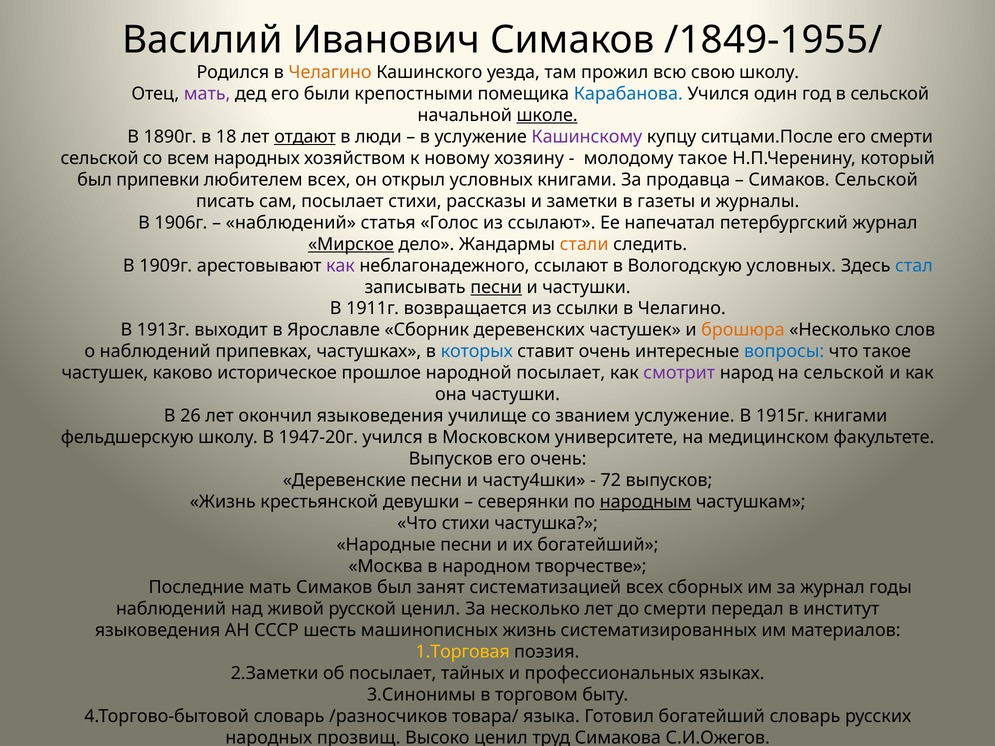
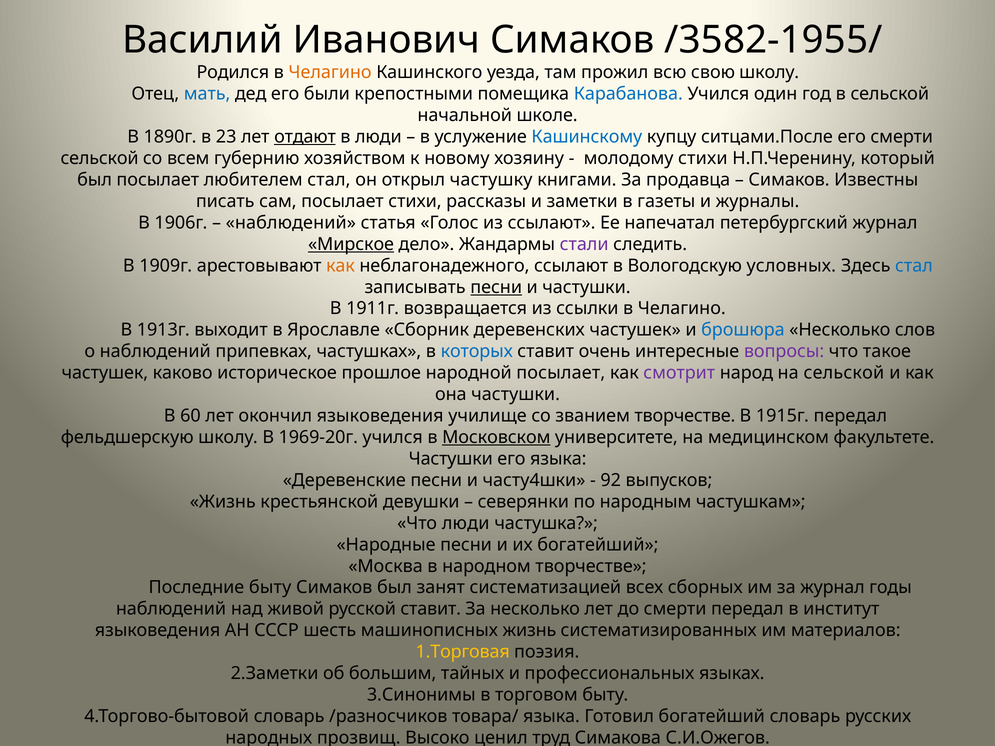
/1849-1955/: /1849-1955/ -> /3582-1955/
мать at (207, 94) colour: purple -> blue
школе underline: present -> none
18: 18 -> 23
Кашинскому colour: purple -> blue
всем народных: народных -> губернию
молодому такое: такое -> стихи
был припевки: припевки -> посылает
любителем всех: всех -> стал
открыл условных: условных -> частушку
Симаков Сельской: Сельской -> Известны
стали colour: orange -> purple
как at (340, 266) colour: purple -> orange
брошюра colour: orange -> blue
вопросы colour: blue -> purple
26: 26 -> 60
званием услужение: услужение -> творчестве
1915г книгами: книгами -> передал
1947-20г: 1947-20г -> 1969-20г
Московском underline: none -> present
Выпусков at (451, 459): Выпусков -> Частушки
его очень: очень -> языка
72: 72 -> 92
народным underline: present -> none
Что стихи: стихи -> люди
Последние мать: мать -> быту
русской ценил: ценил -> ставит
об посылает: посылает -> большим
